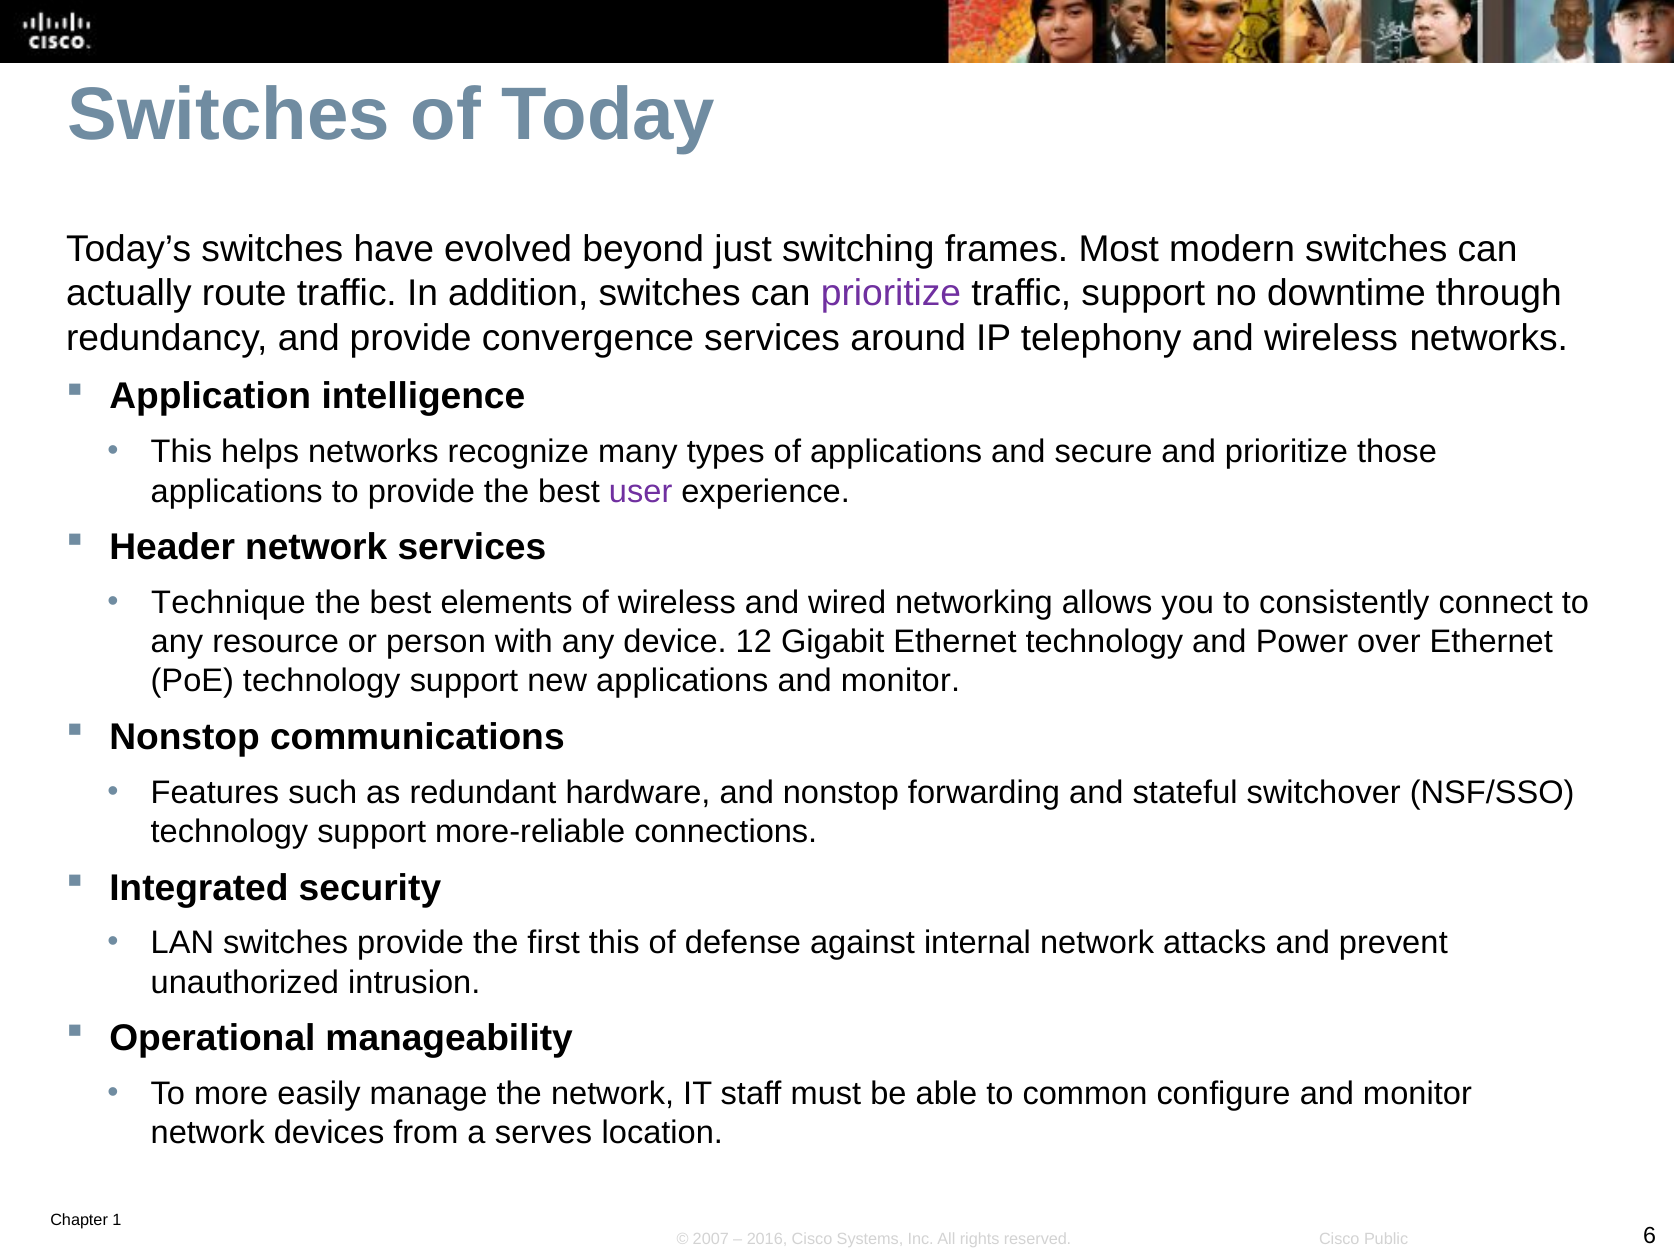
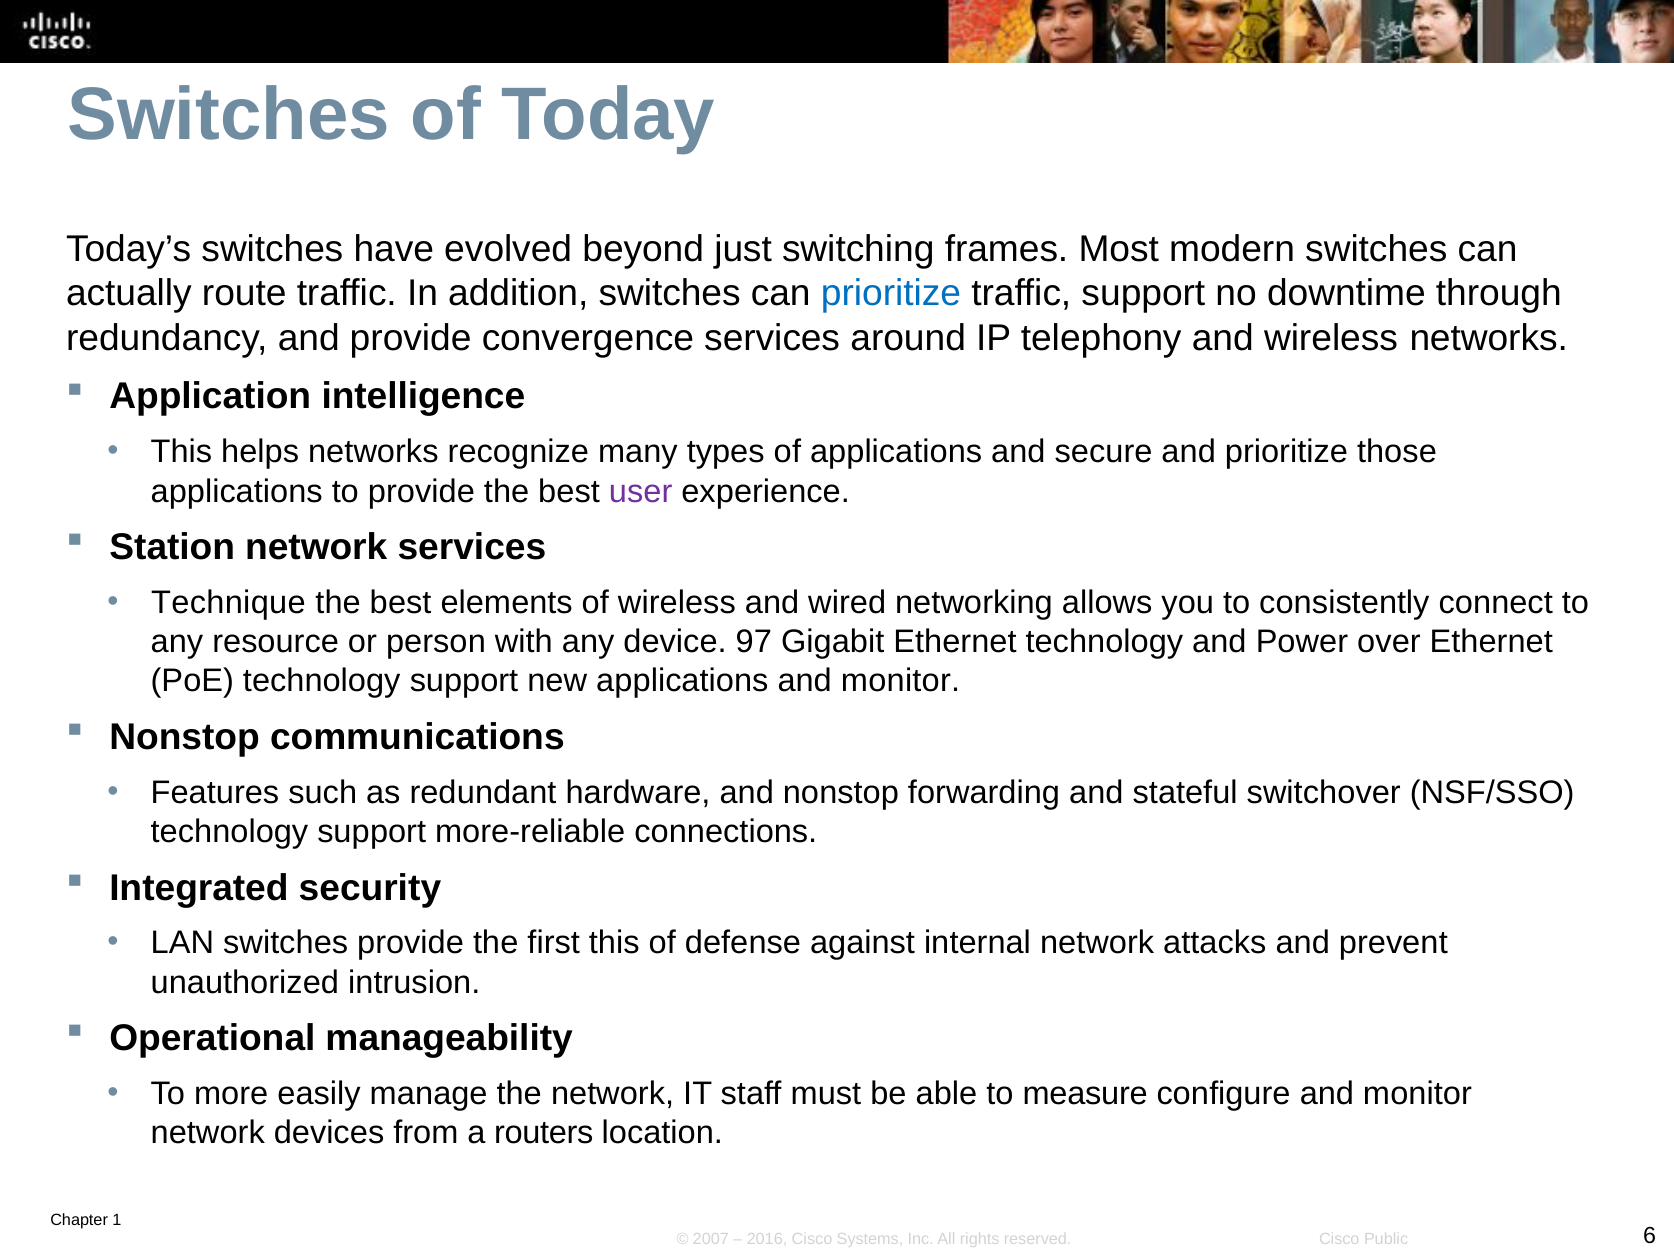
prioritize at (891, 294) colour: purple -> blue
Header: Header -> Station
12: 12 -> 97
common: common -> measure
serves: serves -> routers
